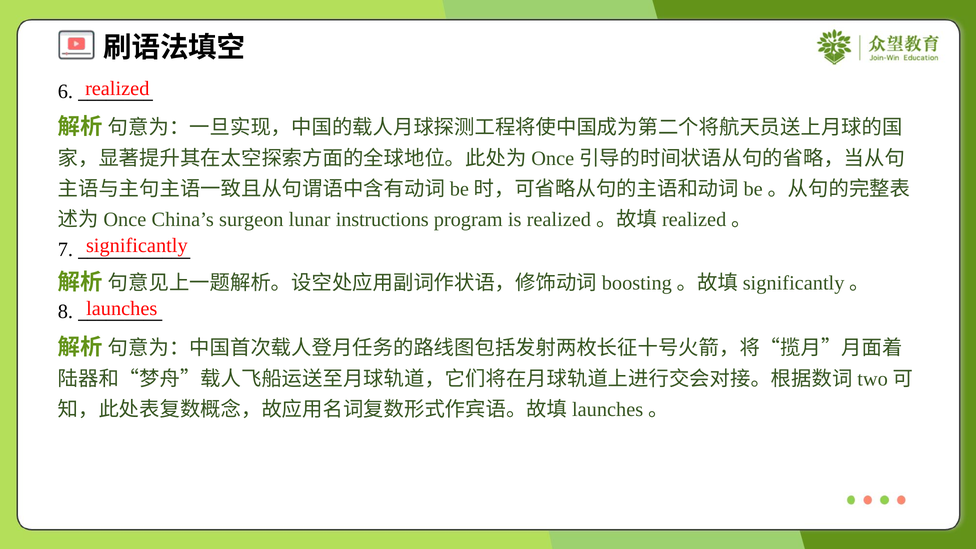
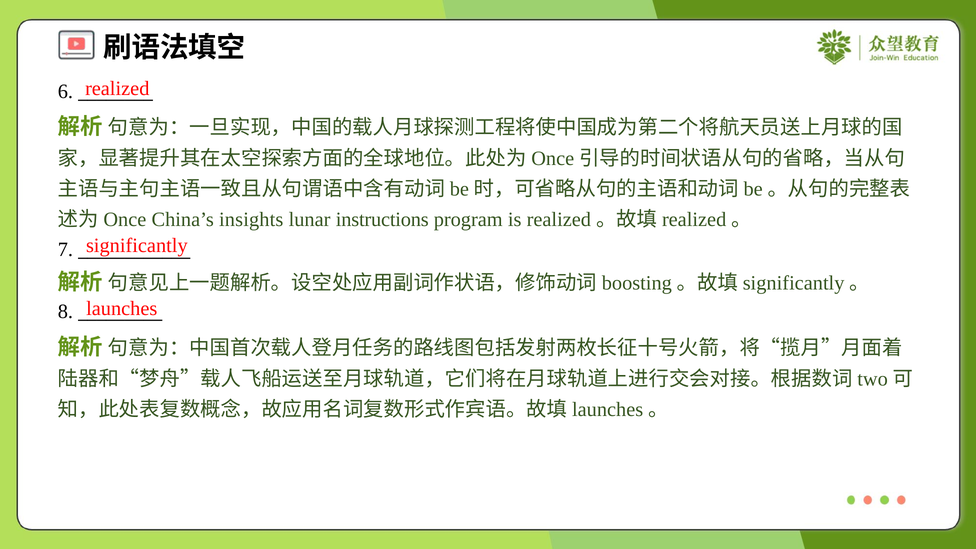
surgeon: surgeon -> insights
